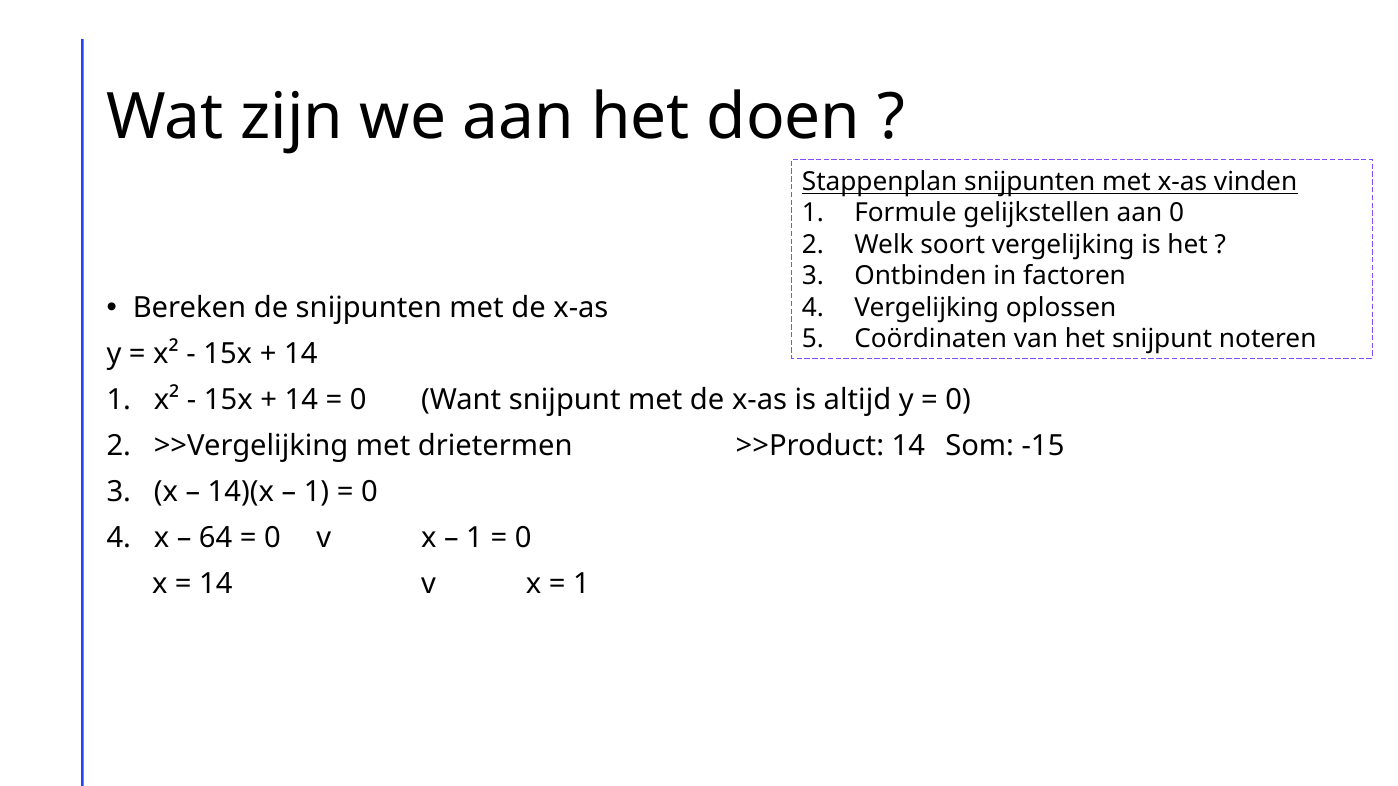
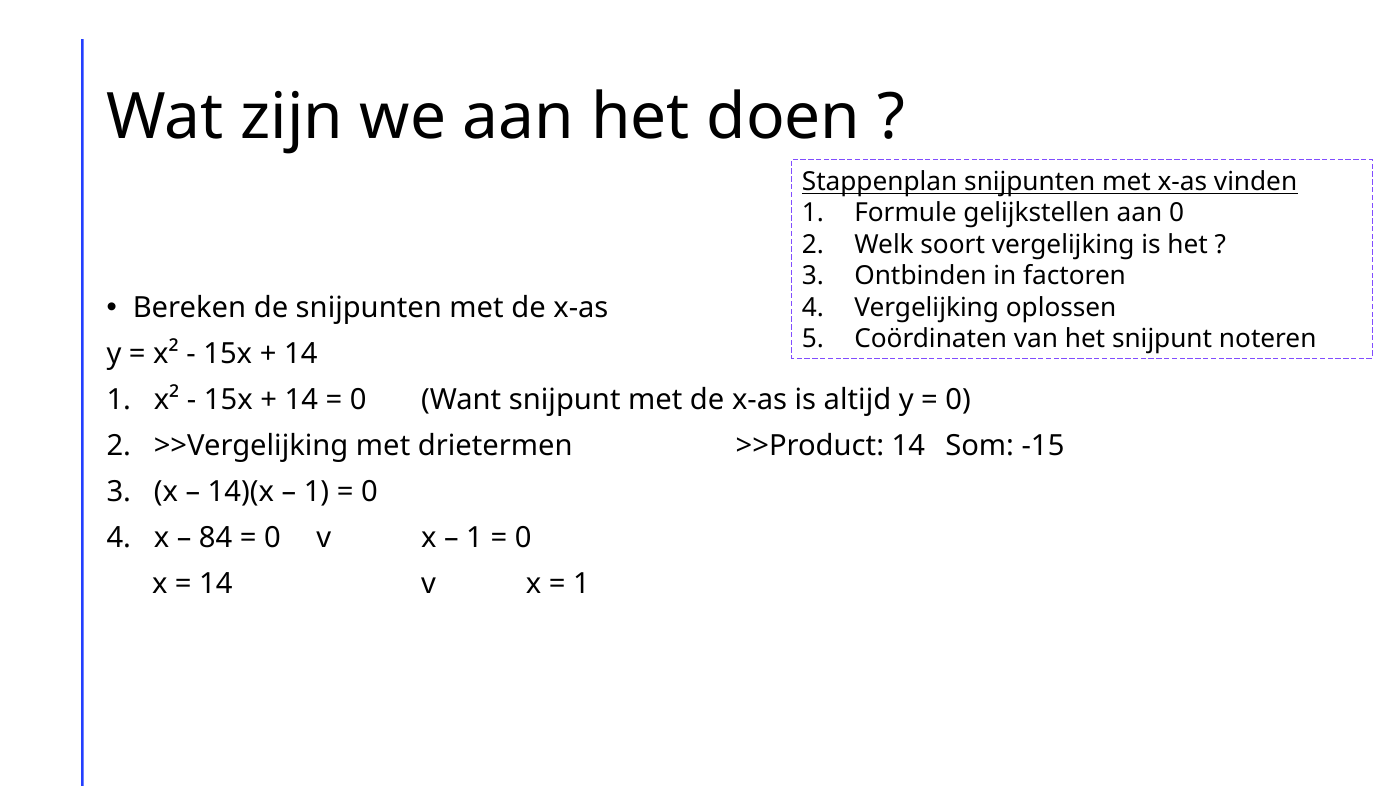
64: 64 -> 84
